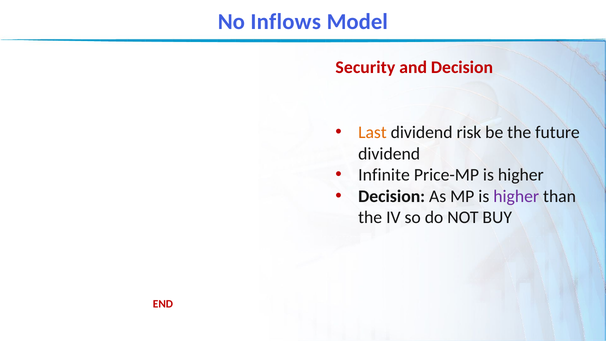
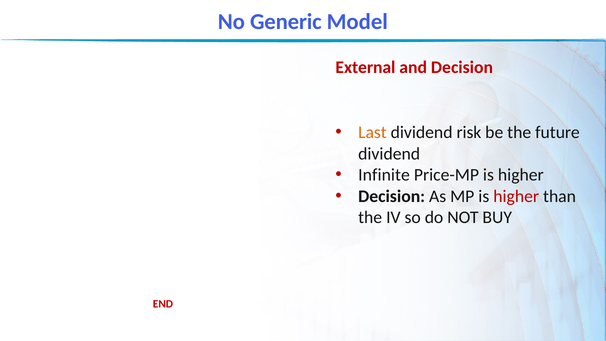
Inflows: Inflows -> Generic
Security: Security -> External
higher at (516, 196) colour: purple -> red
